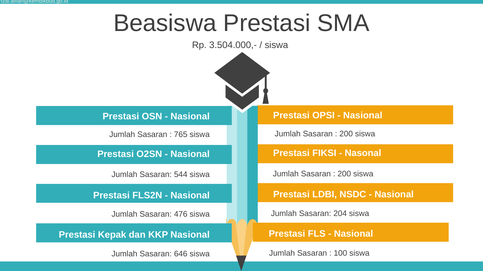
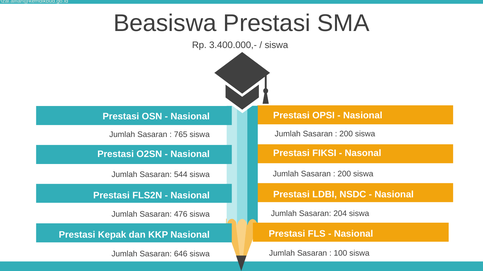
3.504.000,-: 3.504.000,- -> 3.400.000,-
